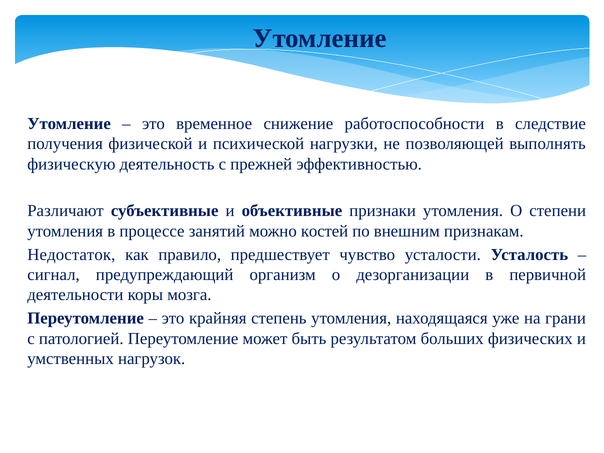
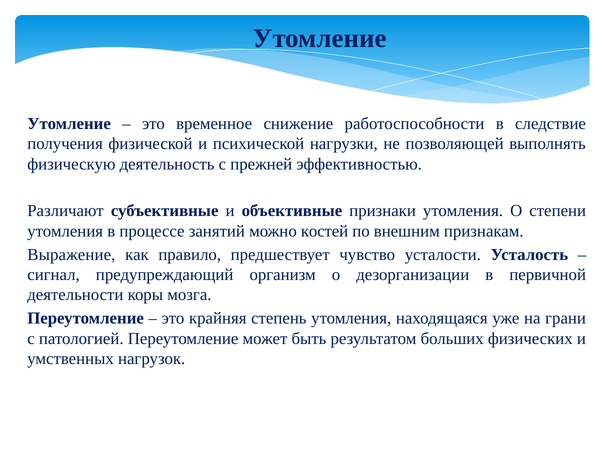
Недостаток: Недостаток -> Выражение
